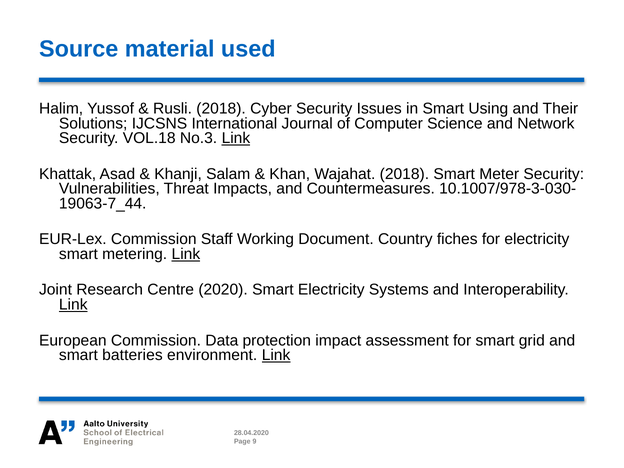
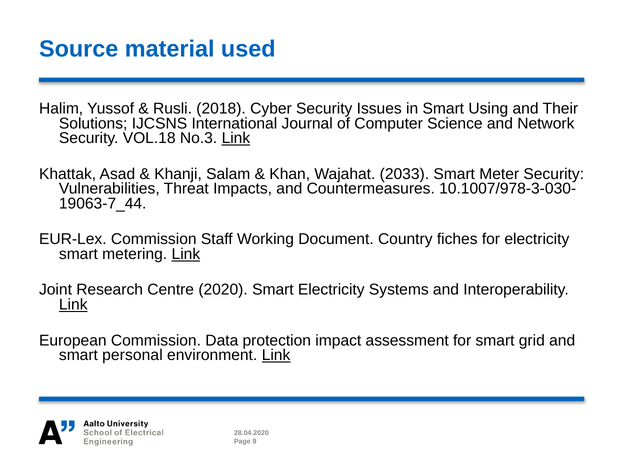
Wajahat 2018: 2018 -> 2033
batteries: batteries -> personal
